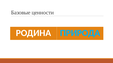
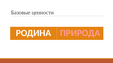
ПРИРОДА colour: light blue -> pink
